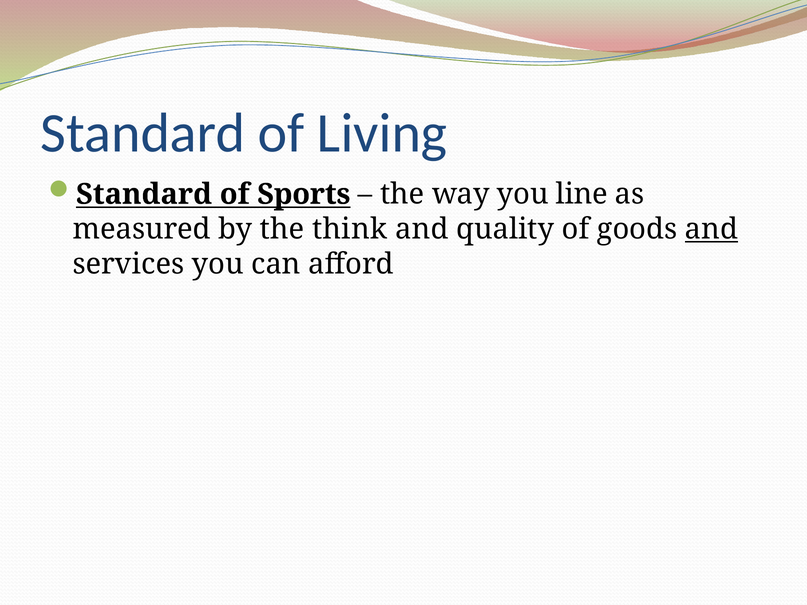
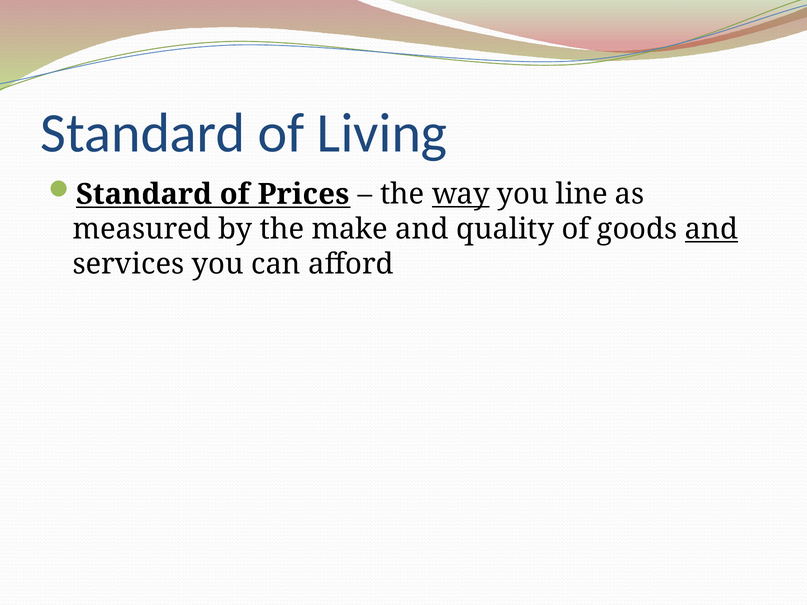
Sports: Sports -> Prices
way underline: none -> present
think: think -> make
